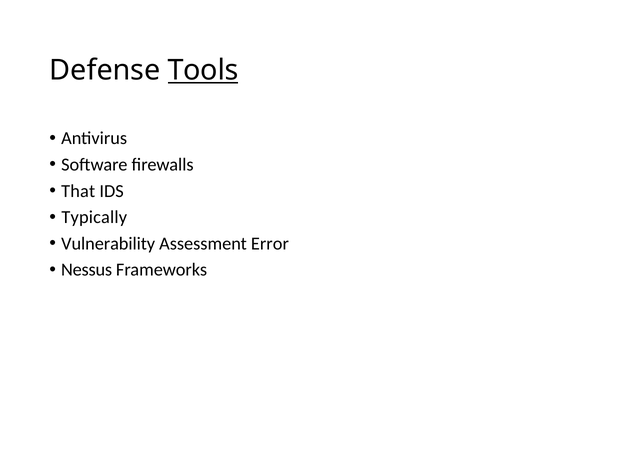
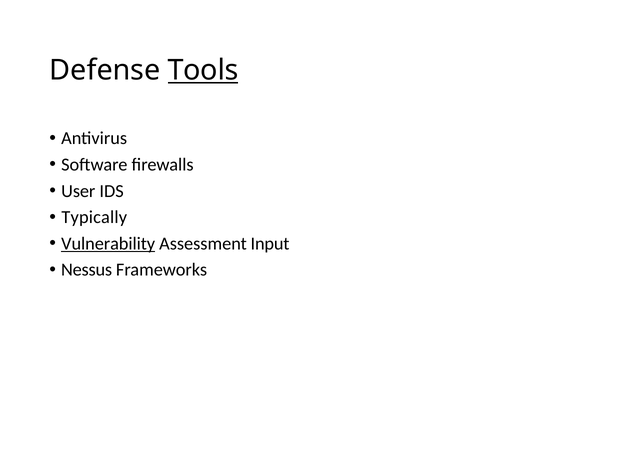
That: That -> User
Vulnerability underline: none -> present
Error: Error -> Input
